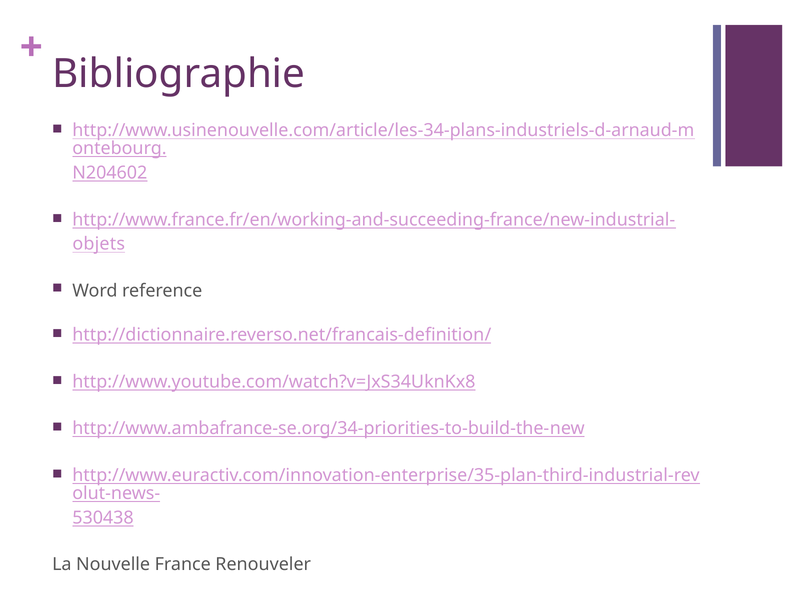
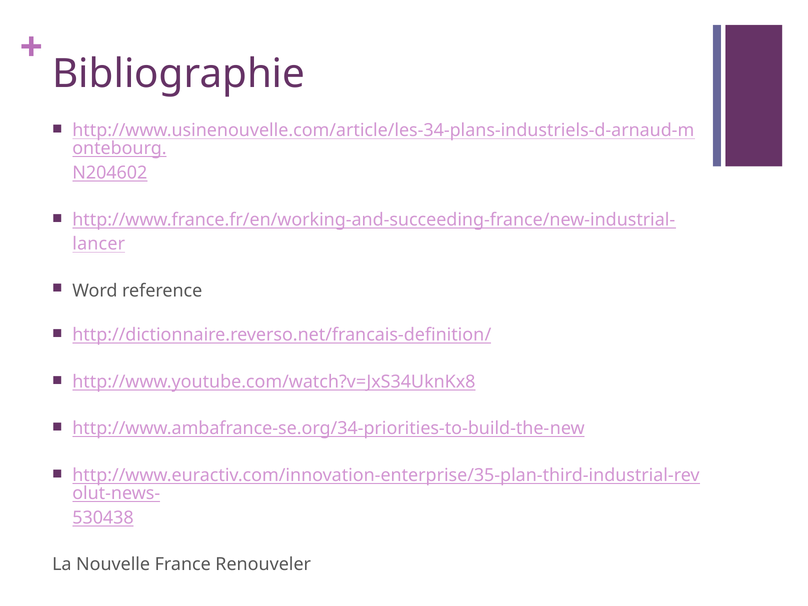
objets: objets -> lancer
